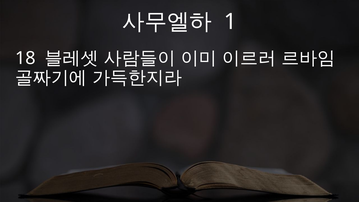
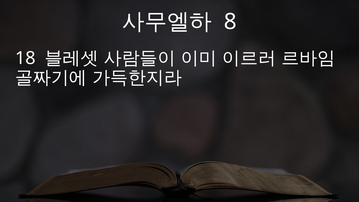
1: 1 -> 8
